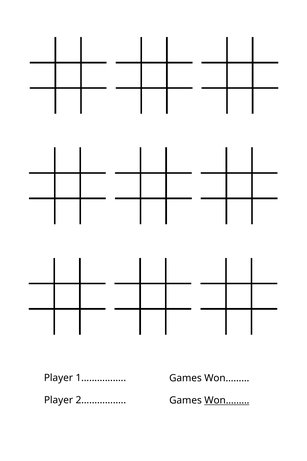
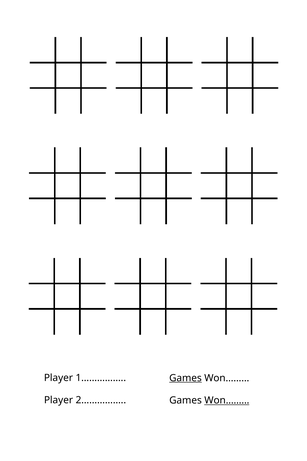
Games at (185, 378) underline: none -> present
